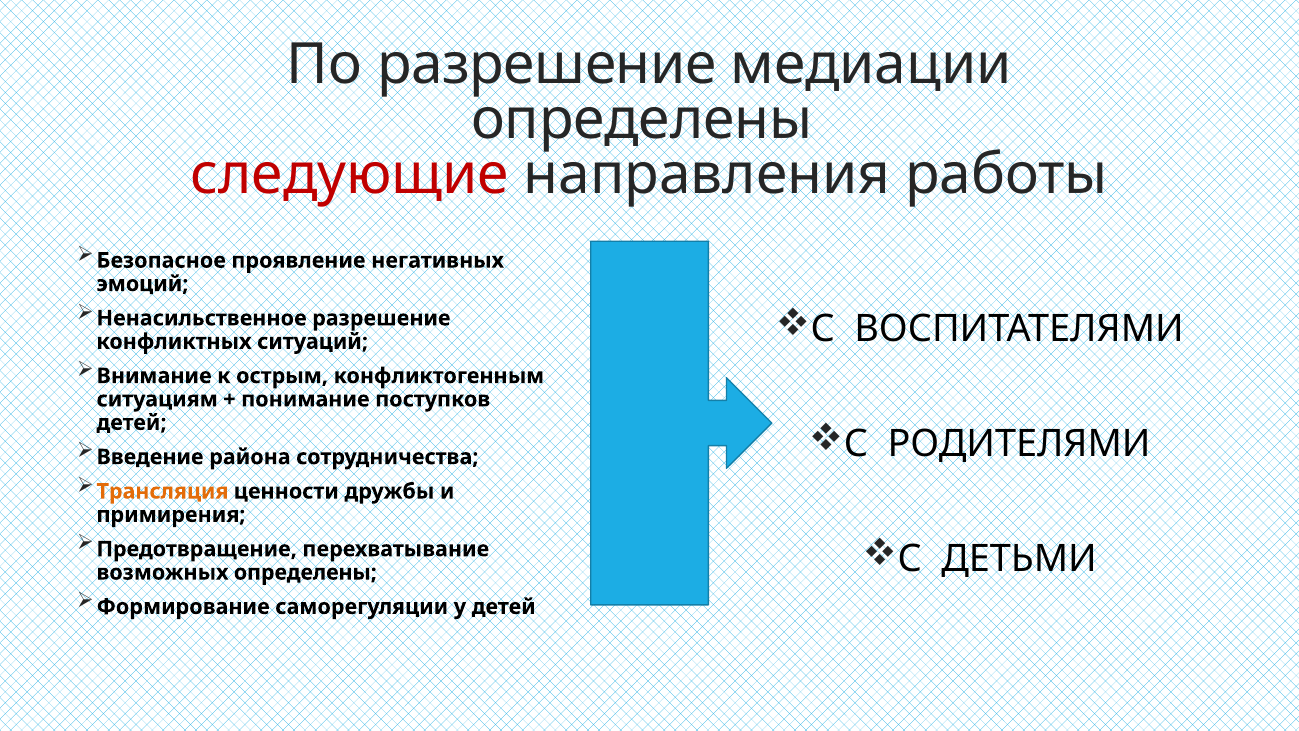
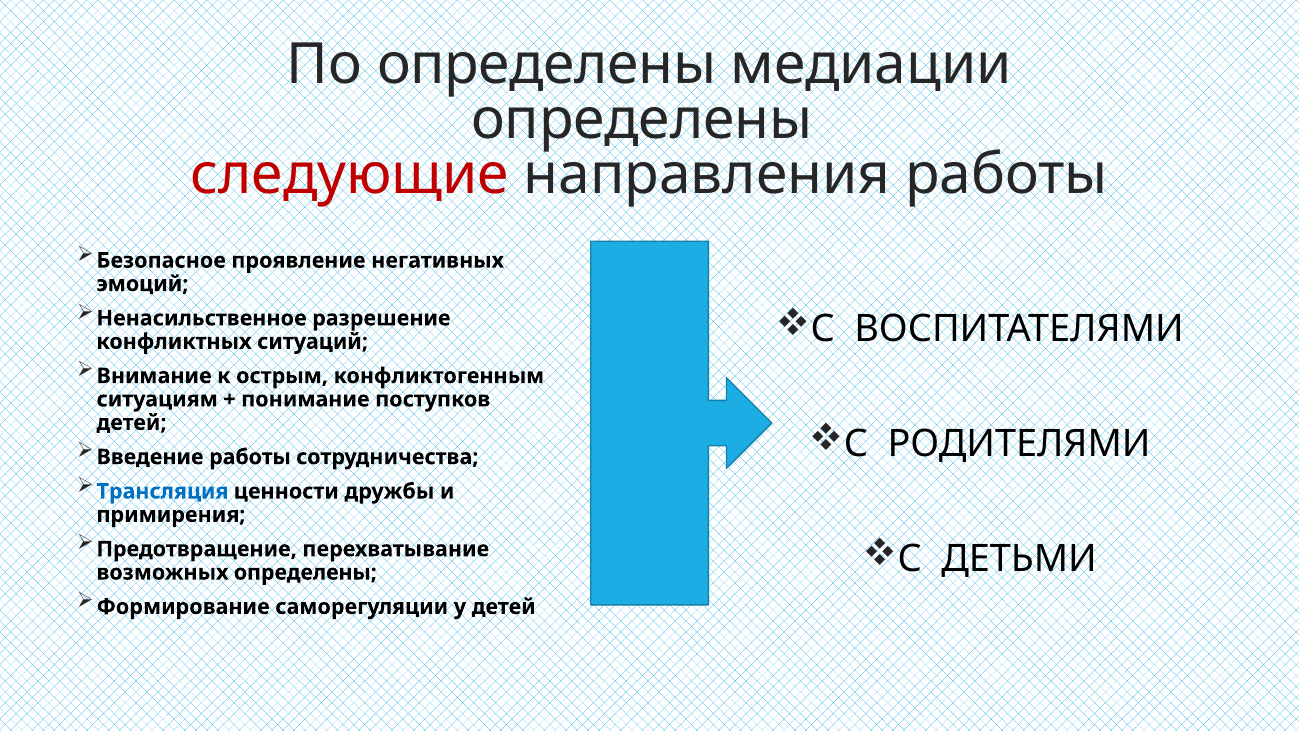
По разрешение: разрешение -> определены
Введение района: района -> работы
Трансляция colour: orange -> blue
